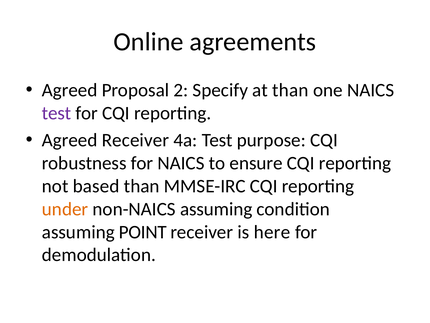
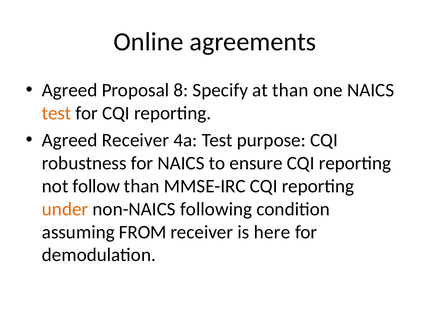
2: 2 -> 8
test at (57, 113) colour: purple -> orange
based: based -> follow
non-NAICS assuming: assuming -> following
POINT: POINT -> FROM
